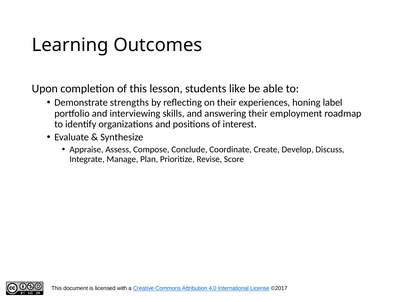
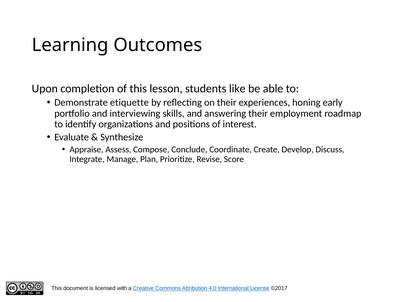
strengths: strengths -> etiquette
label: label -> early
